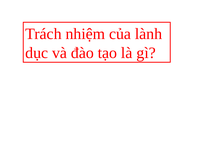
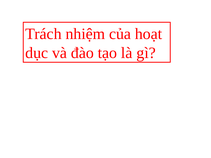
lành: lành -> hoạt
